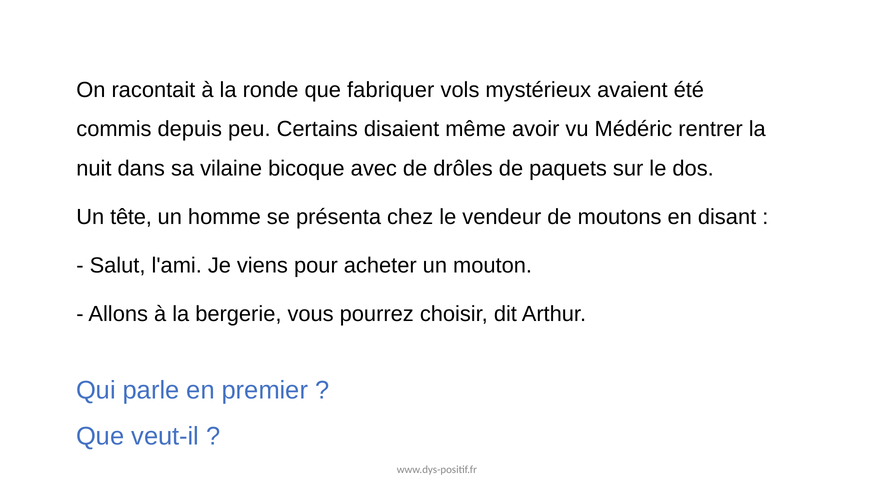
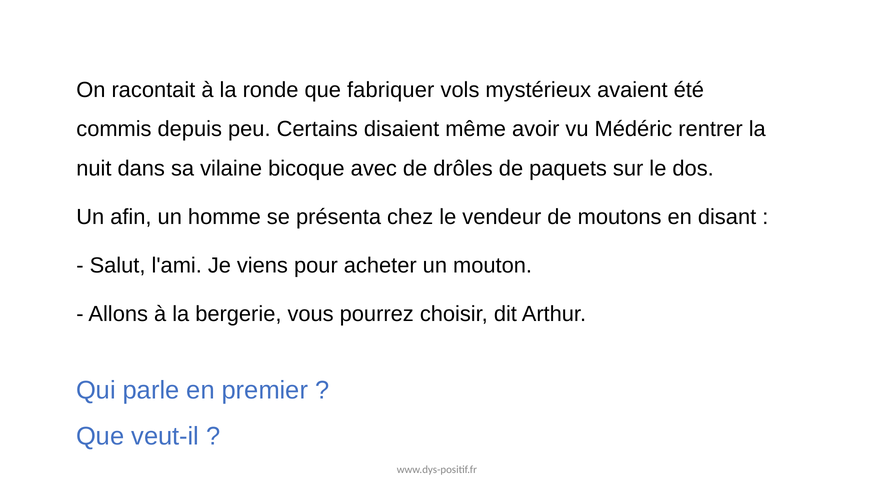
tête: tête -> afin
